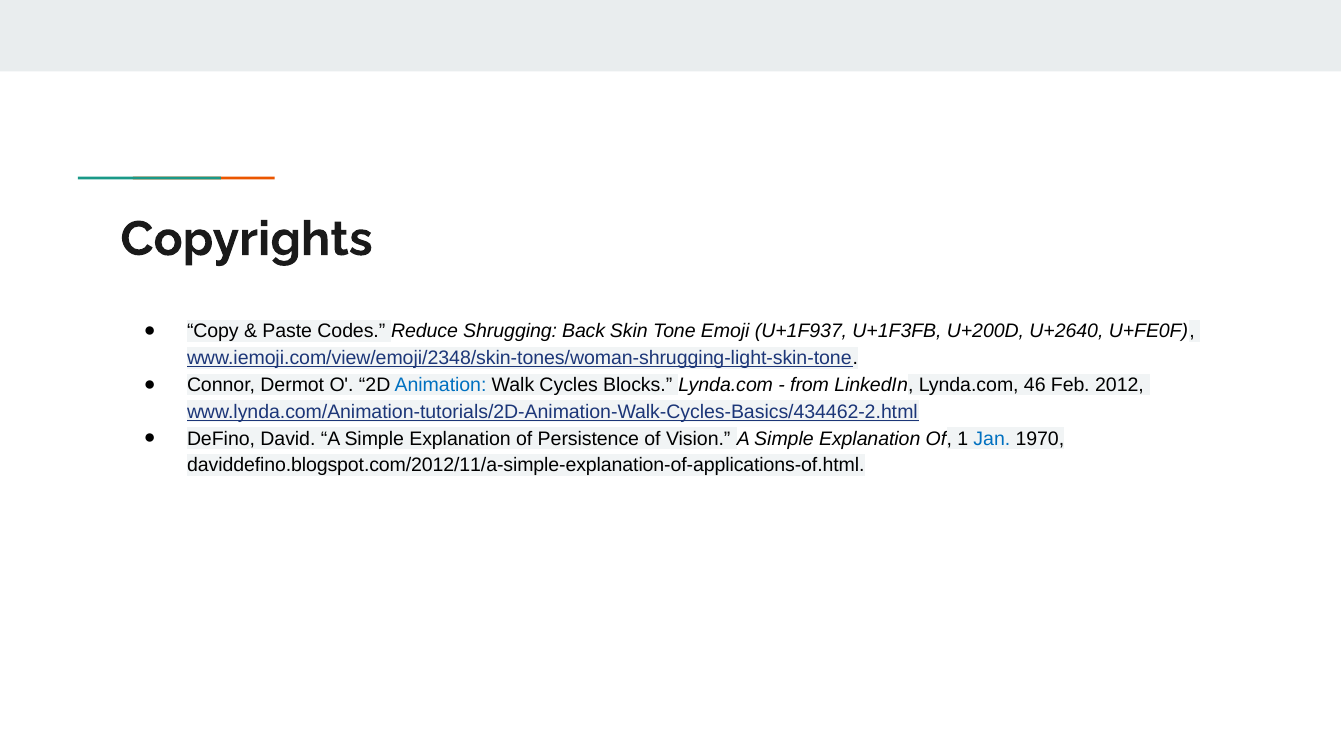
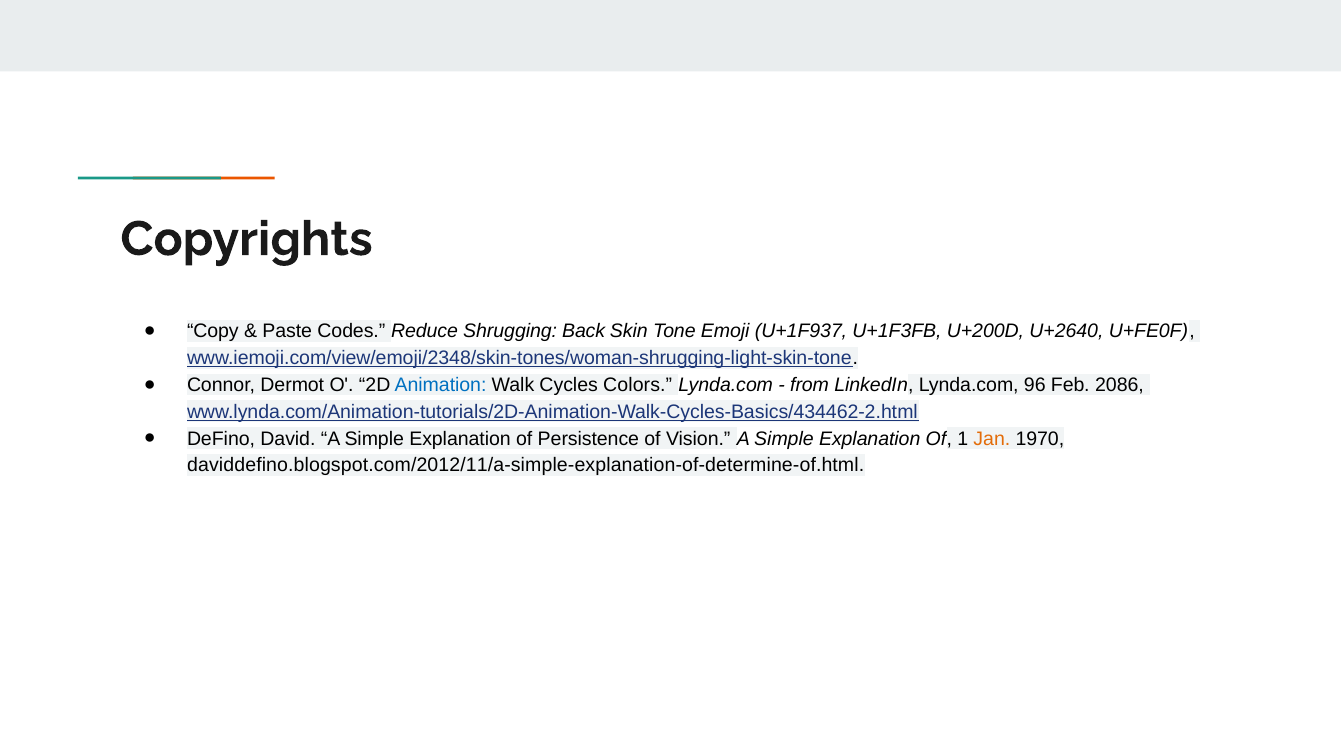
Blocks: Blocks -> Colors
46: 46 -> 96
2012: 2012 -> 2086
Jan colour: blue -> orange
daviddefino.blogspot.com/2012/11/a-simple-explanation-of-applications-of.html: daviddefino.blogspot.com/2012/11/a-simple-explanation-of-applications-of.html -> daviddefino.blogspot.com/2012/11/a-simple-explanation-of-determine-of.html
